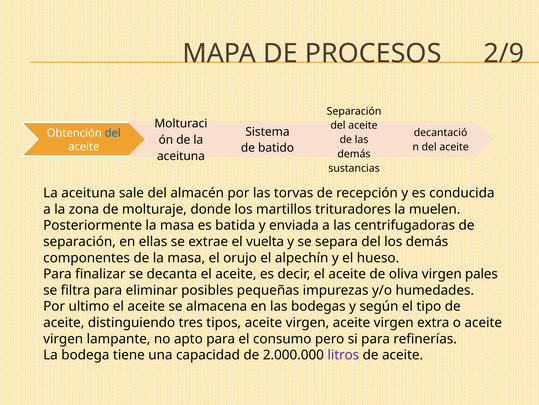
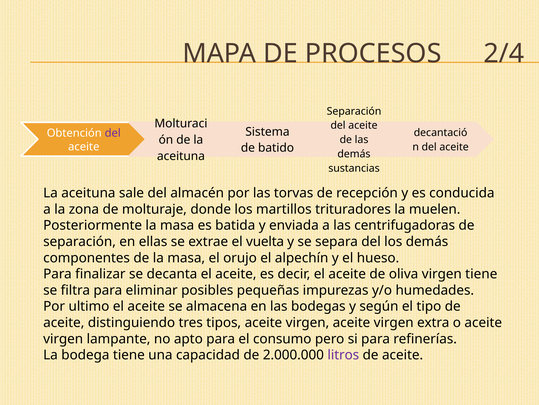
2/9: 2/9 -> 2/4
del at (113, 133) colour: blue -> purple
virgen pales: pales -> tiene
